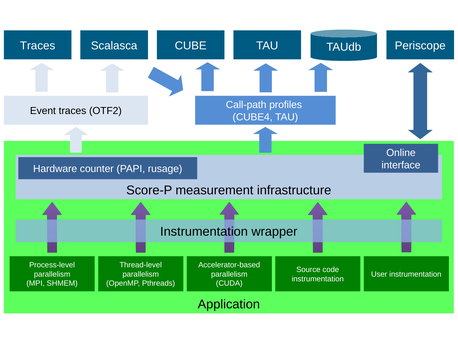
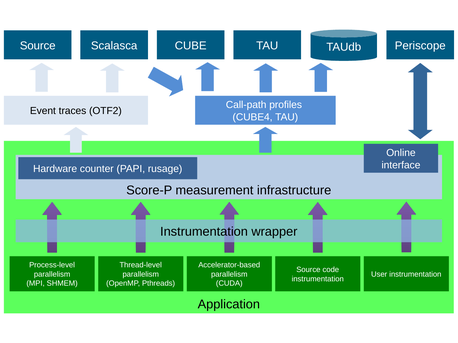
Traces at (38, 46): Traces -> Source
